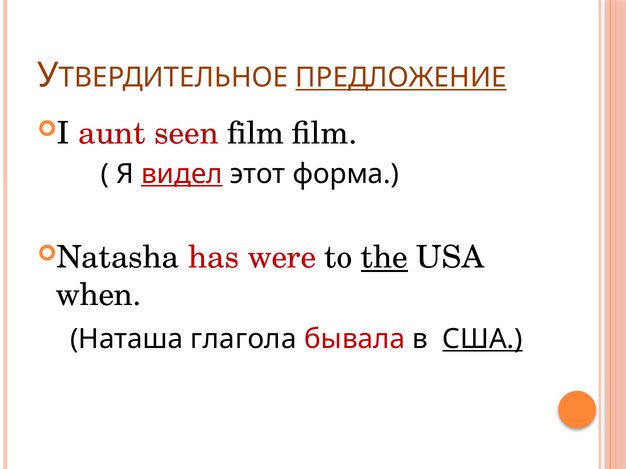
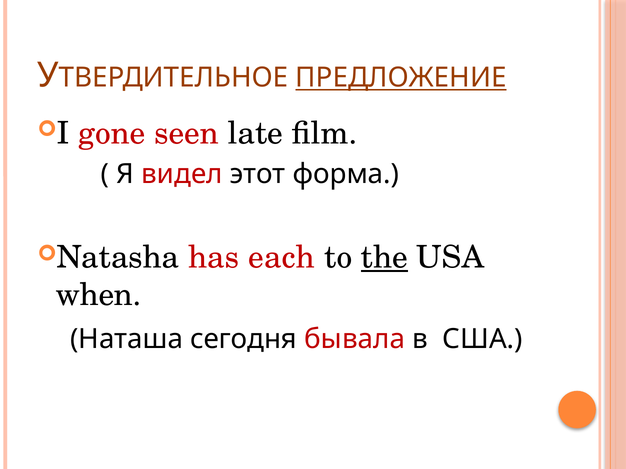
aunt: aunt -> gone
seen film: film -> late
видел underline: present -> none
were: were -> each
глагола: глагола -> сегодня
США underline: present -> none
